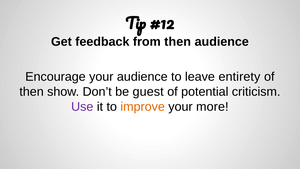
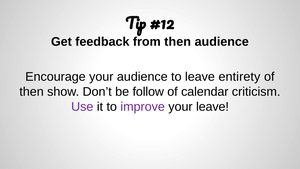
guest: guest -> follow
potential: potential -> calendar
improve colour: orange -> purple
your more: more -> leave
